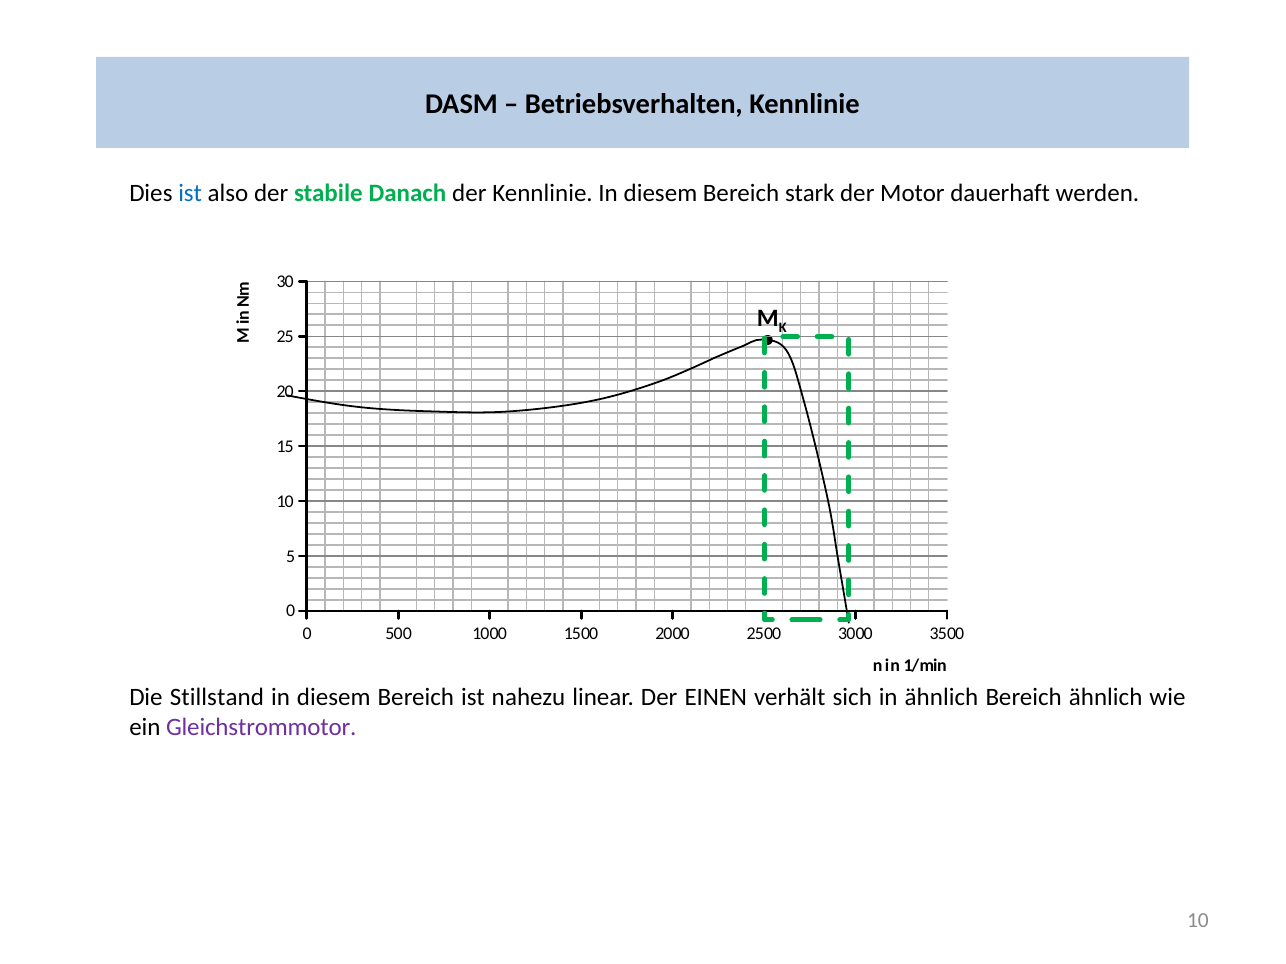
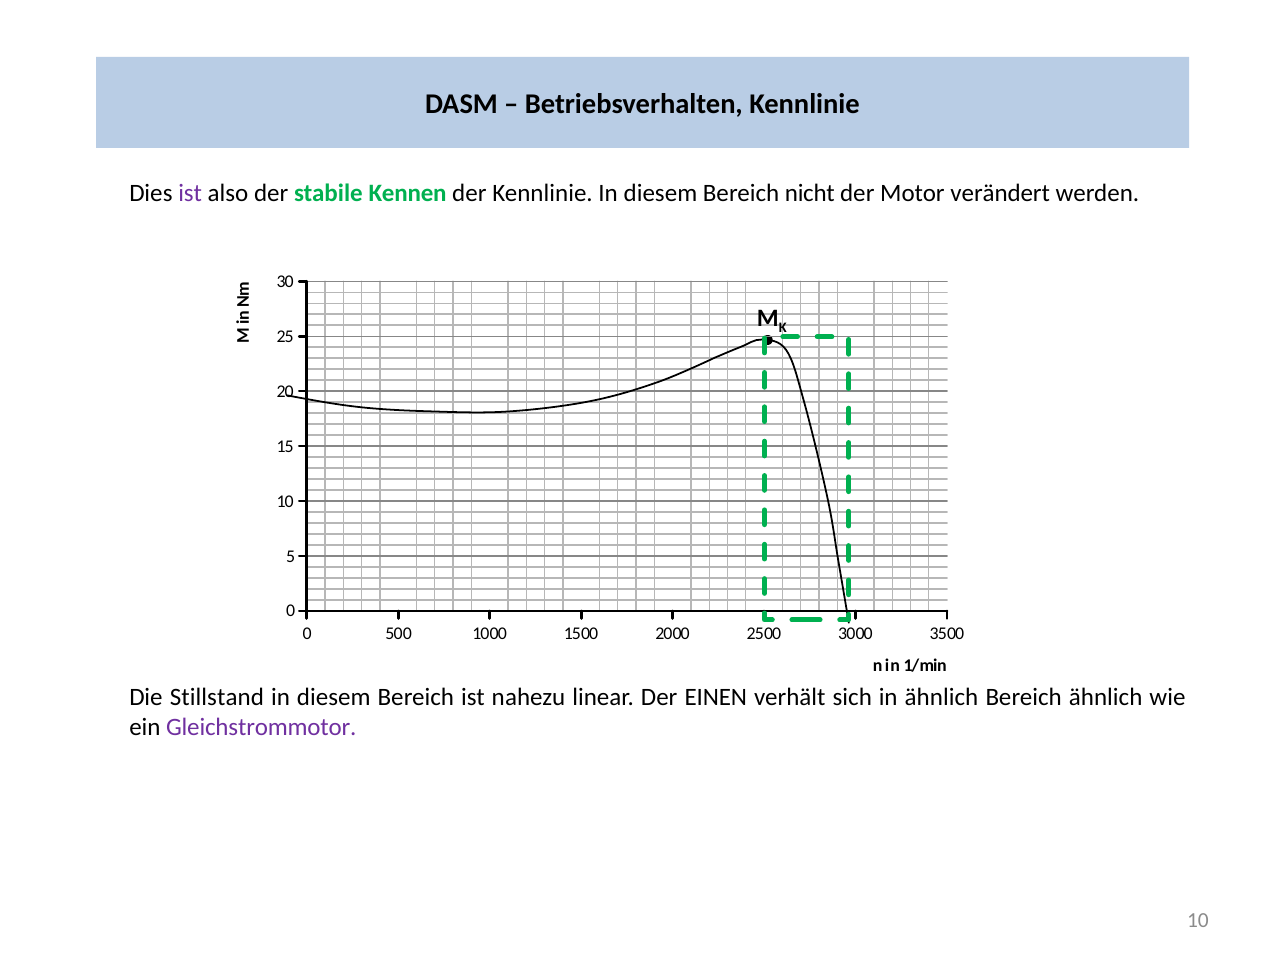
ist at (190, 193) colour: blue -> purple
Danach: Danach -> Kennen
stark: stark -> nicht
dauerhaft: dauerhaft -> verändert
